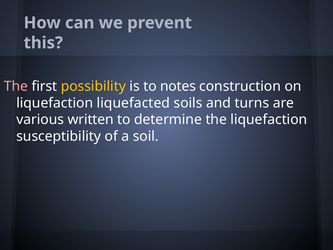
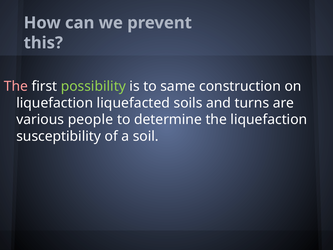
possibility colour: yellow -> light green
notes: notes -> same
written: written -> people
